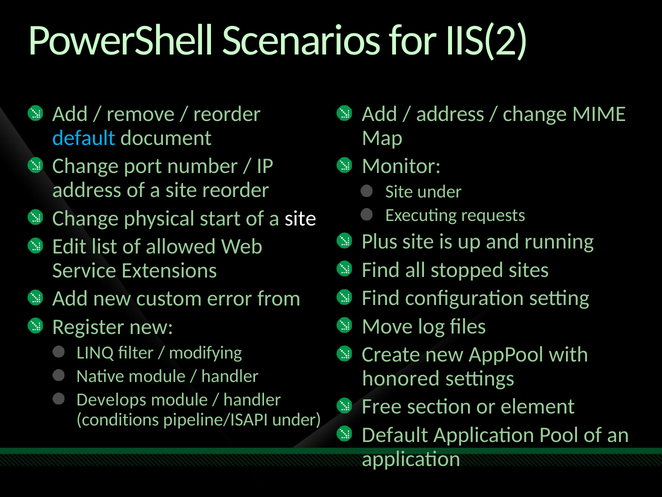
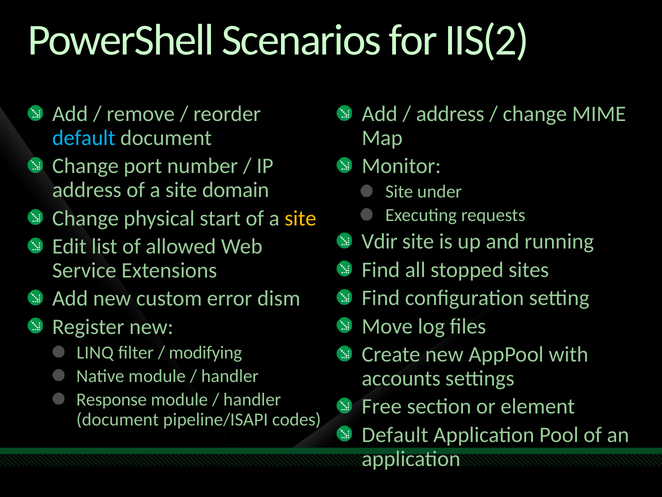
site reorder: reorder -> domain
site at (300, 218) colour: white -> yellow
Plus: Plus -> Vdir
from: from -> dism
honored: honored -> accounts
Develops: Develops -> Response
conditions at (118, 419): conditions -> document
pipeline/ISAPI under: under -> codes
